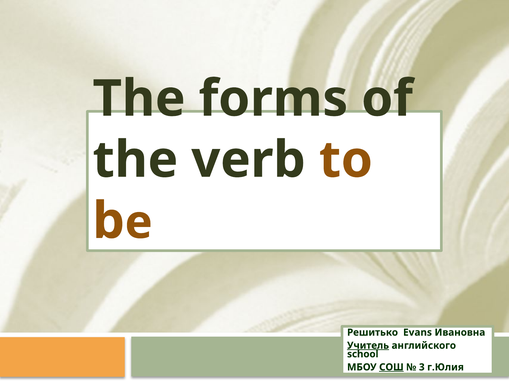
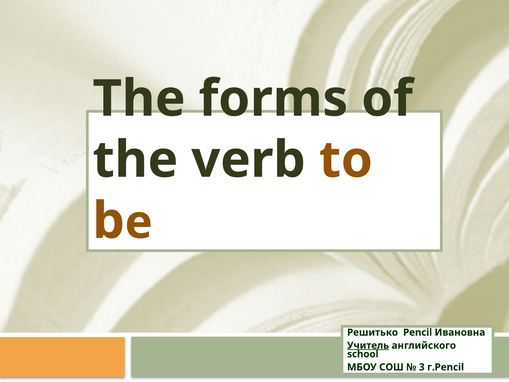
Evans: Evans -> Pencil
СОШ underline: present -> none
г.Юлия: г.Юлия -> г.Pencil
